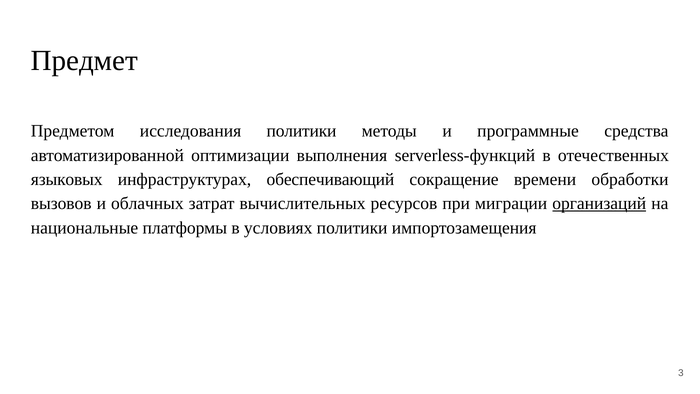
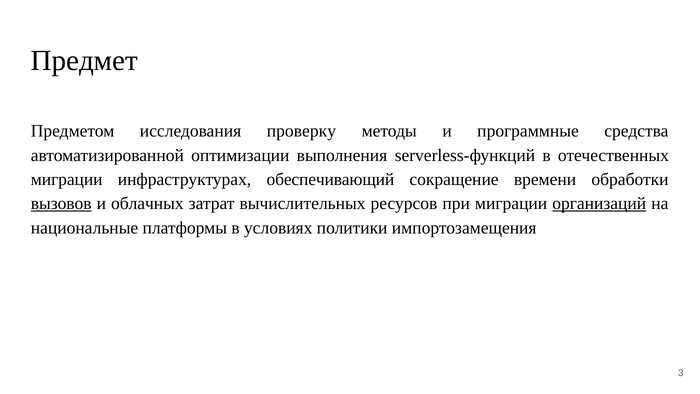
исследования политики: политики -> проверку
языковых at (67, 179): языковых -> миграции
вызовов underline: none -> present
